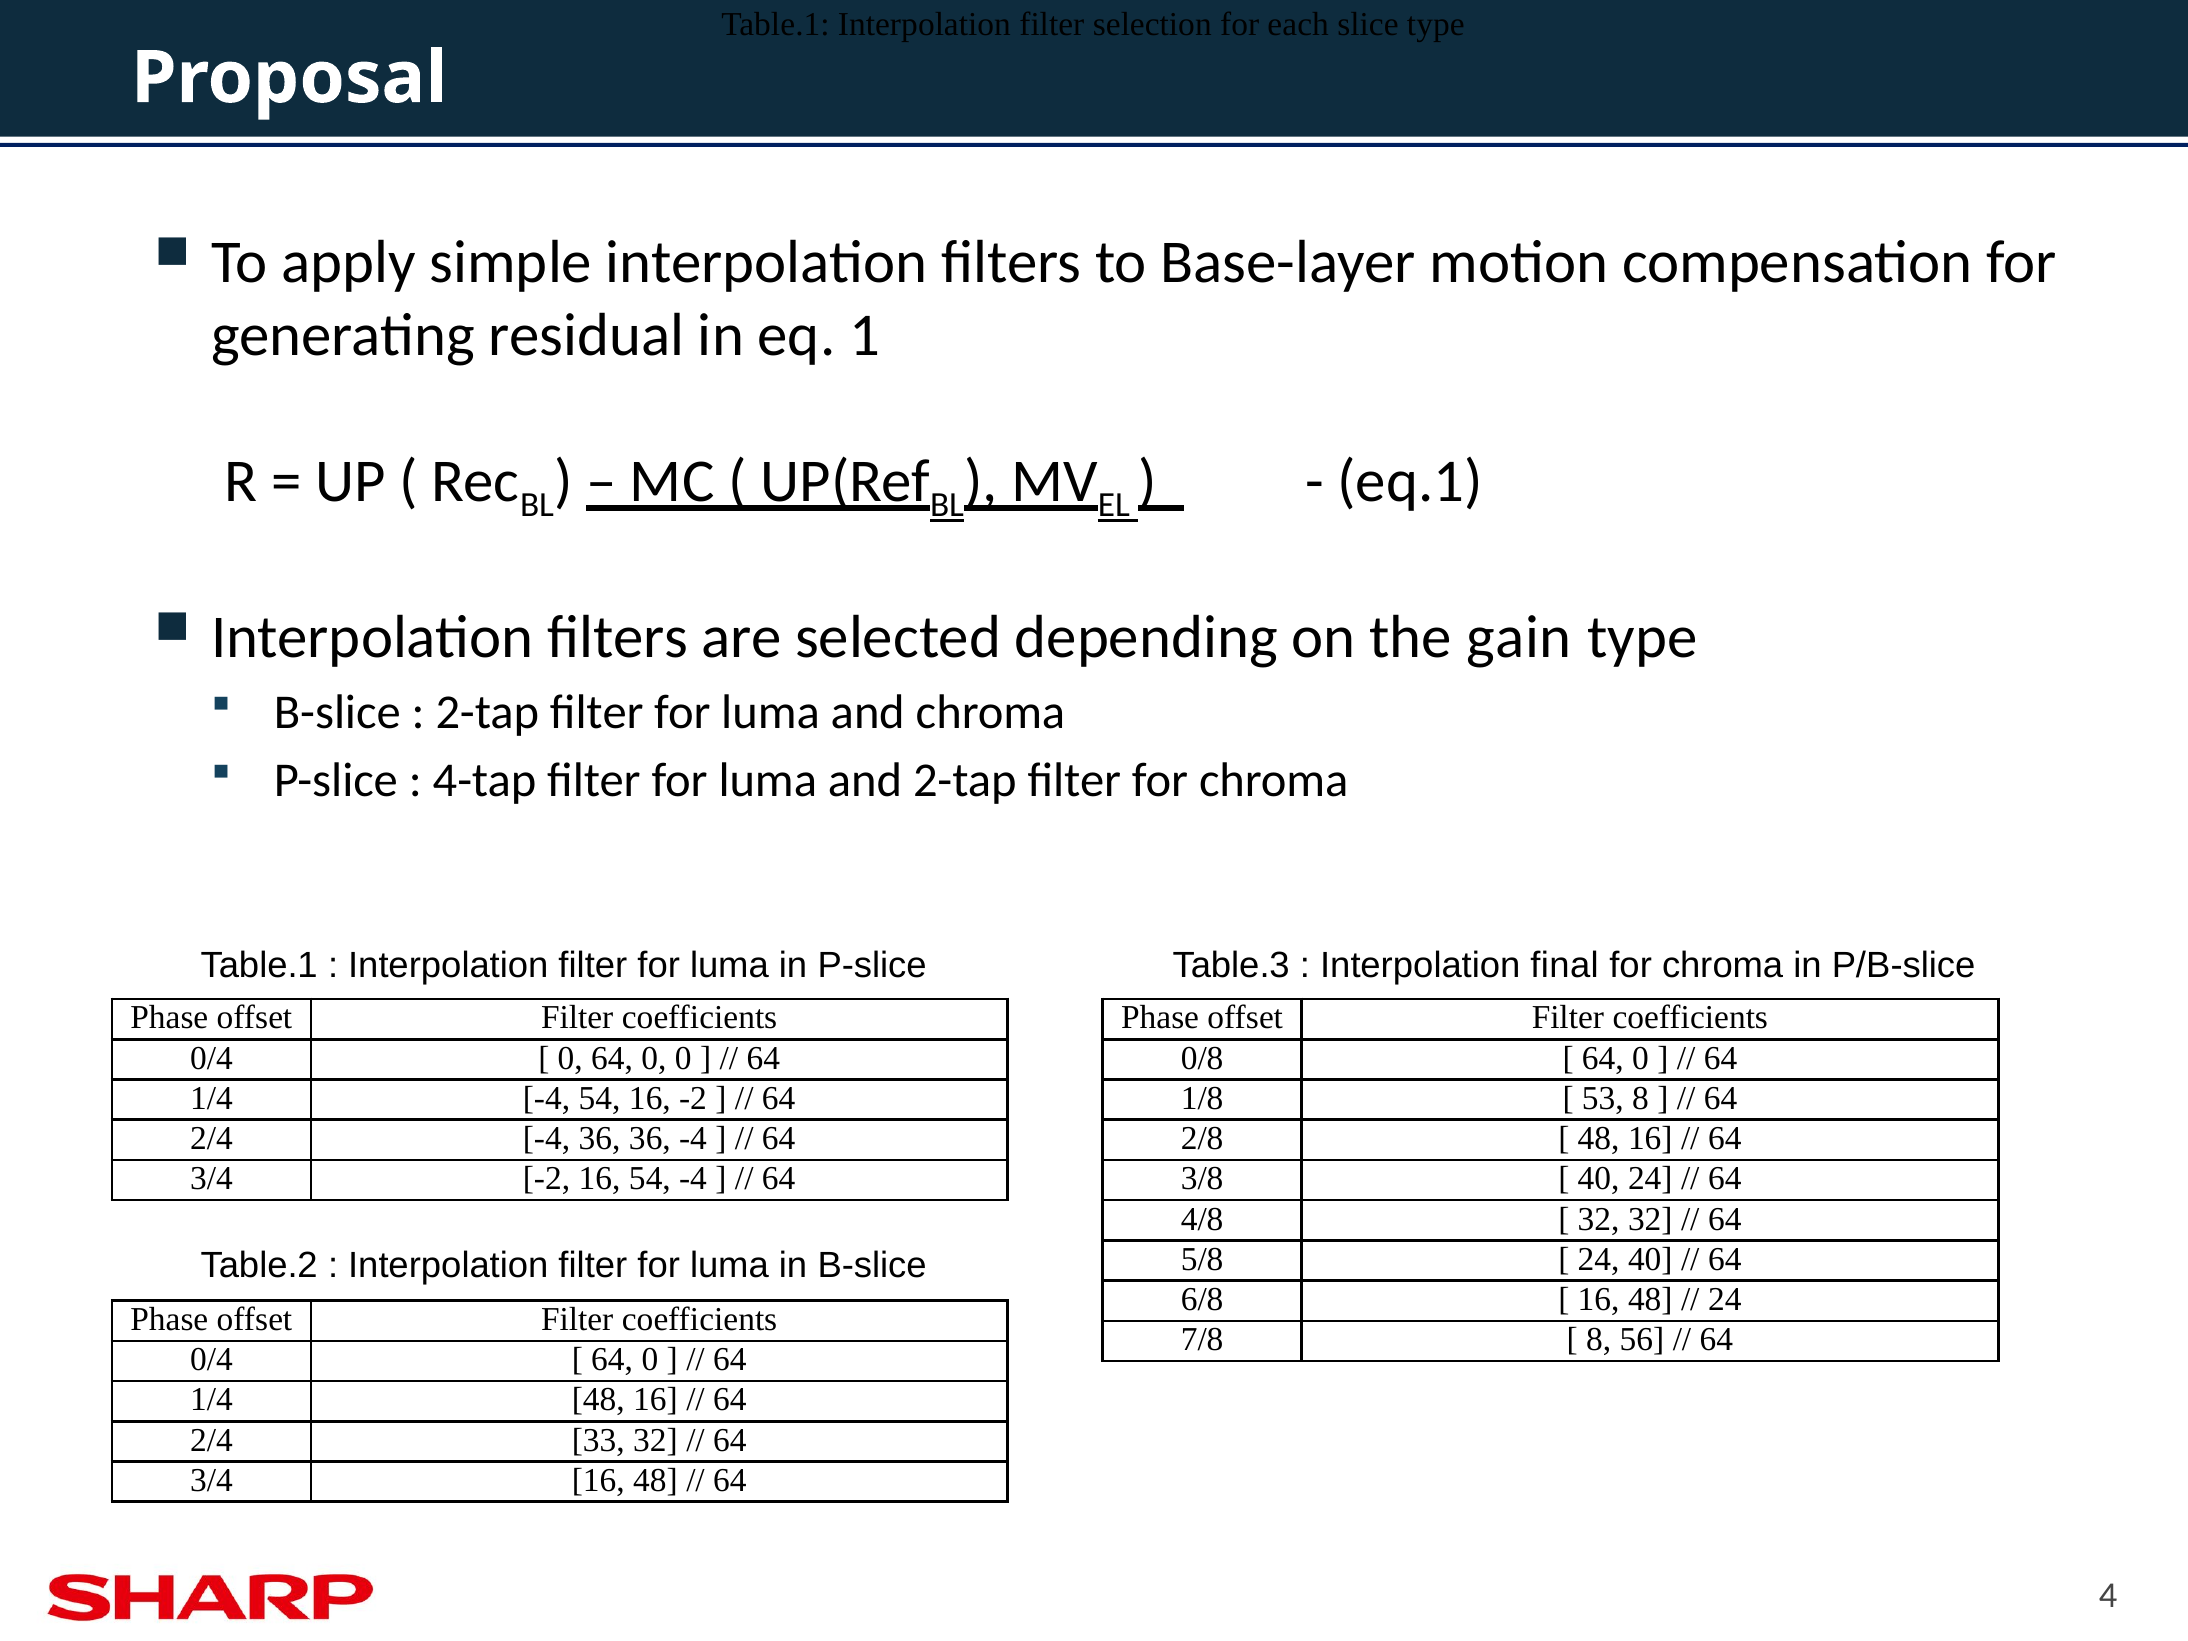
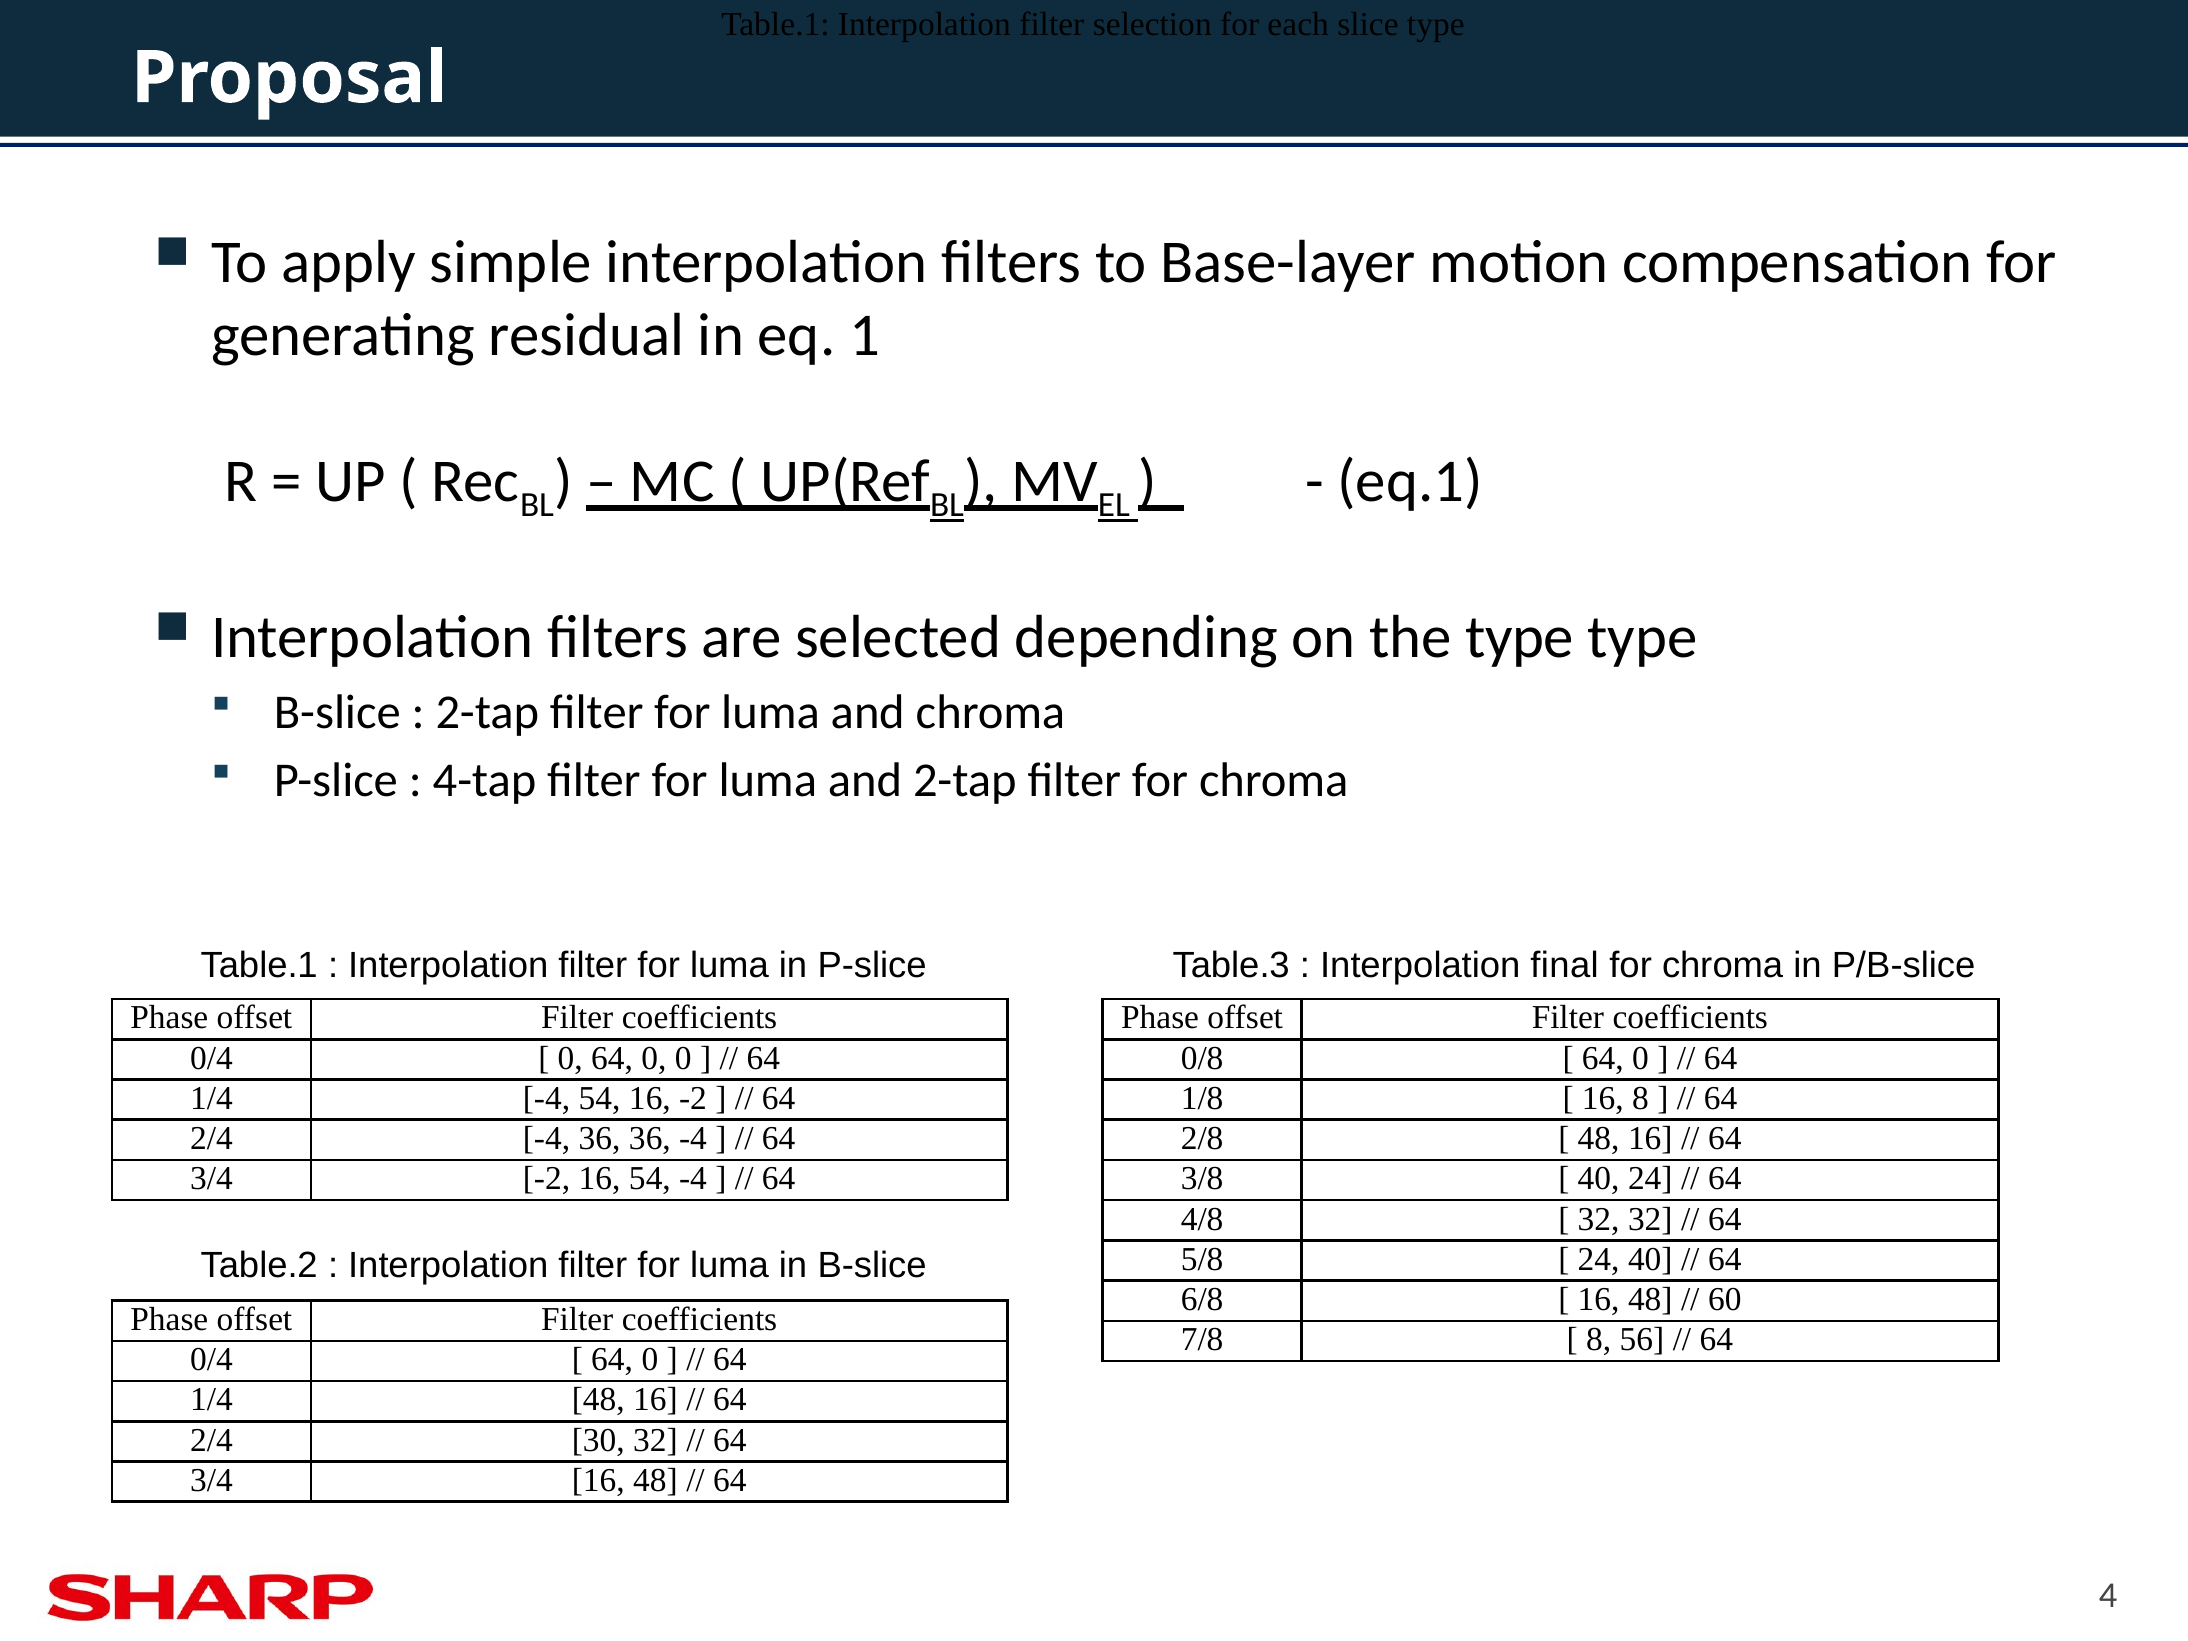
the gain: gain -> type
53 at (1603, 1098): 53 -> 16
24 at (1725, 1299): 24 -> 60
33: 33 -> 30
